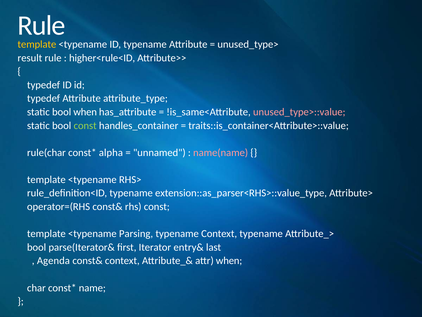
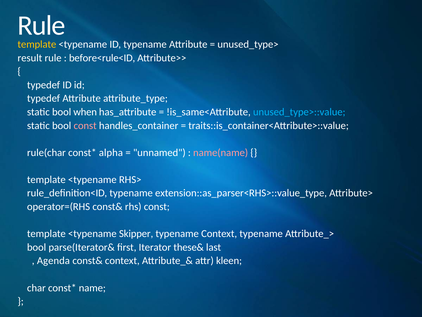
higher<rule<ID: higher<rule<ID -> before<rule<ID
unused_type>::value colour: pink -> light blue
const at (85, 125) colour: light green -> pink
Parsing: Parsing -> Skipper
entry&: entry& -> these&
attr when: when -> kleen
